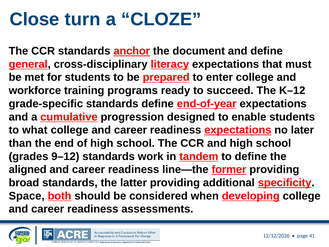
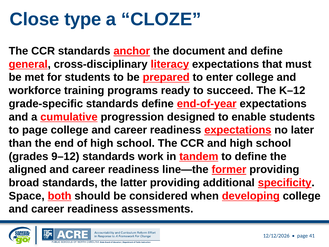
turn: turn -> type
to what: what -> page
